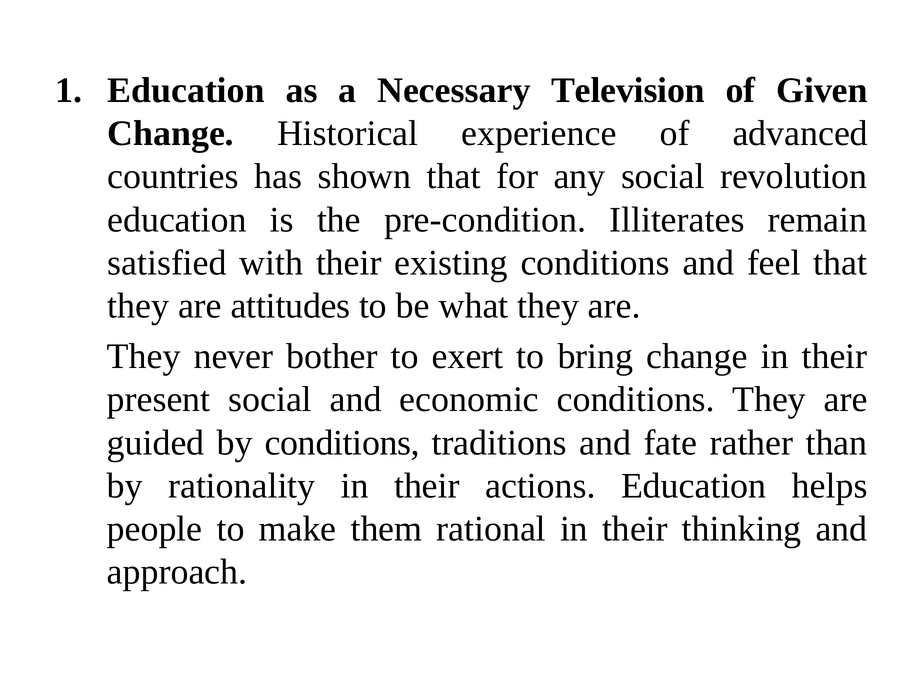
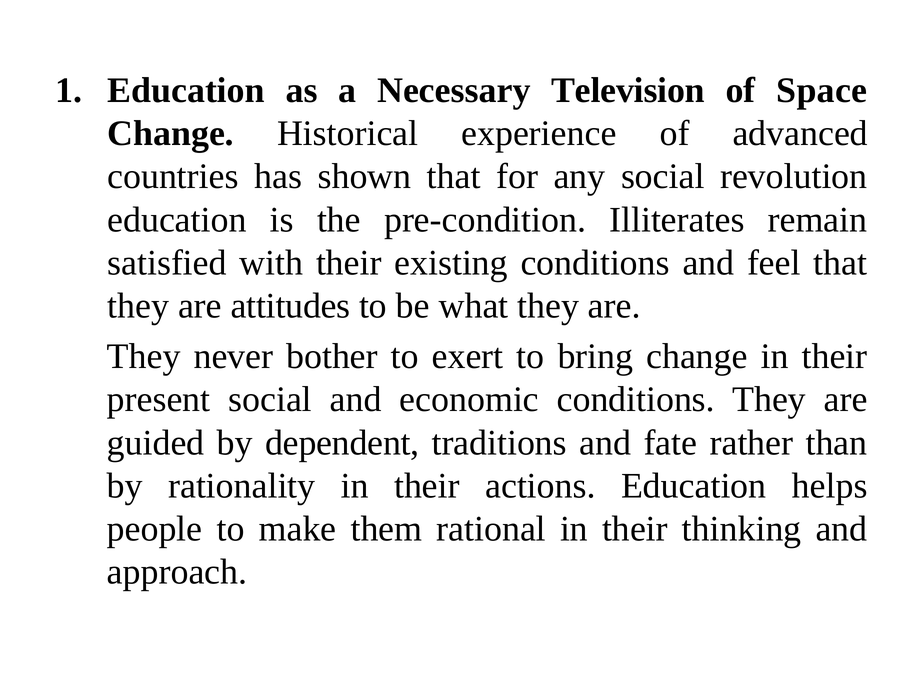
Given: Given -> Space
by conditions: conditions -> dependent
